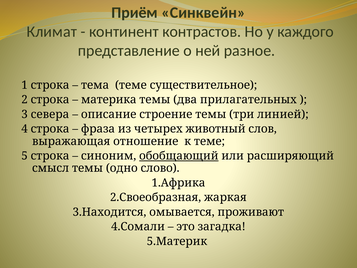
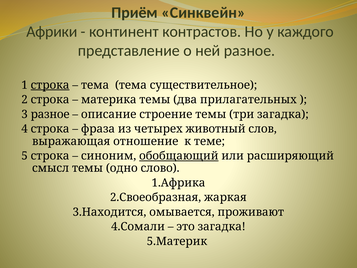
Климат: Климат -> Африки
строка at (50, 85) underline: none -> present
тема теме: теме -> тема
3 севера: севера -> разное
три линией: линией -> загадка
